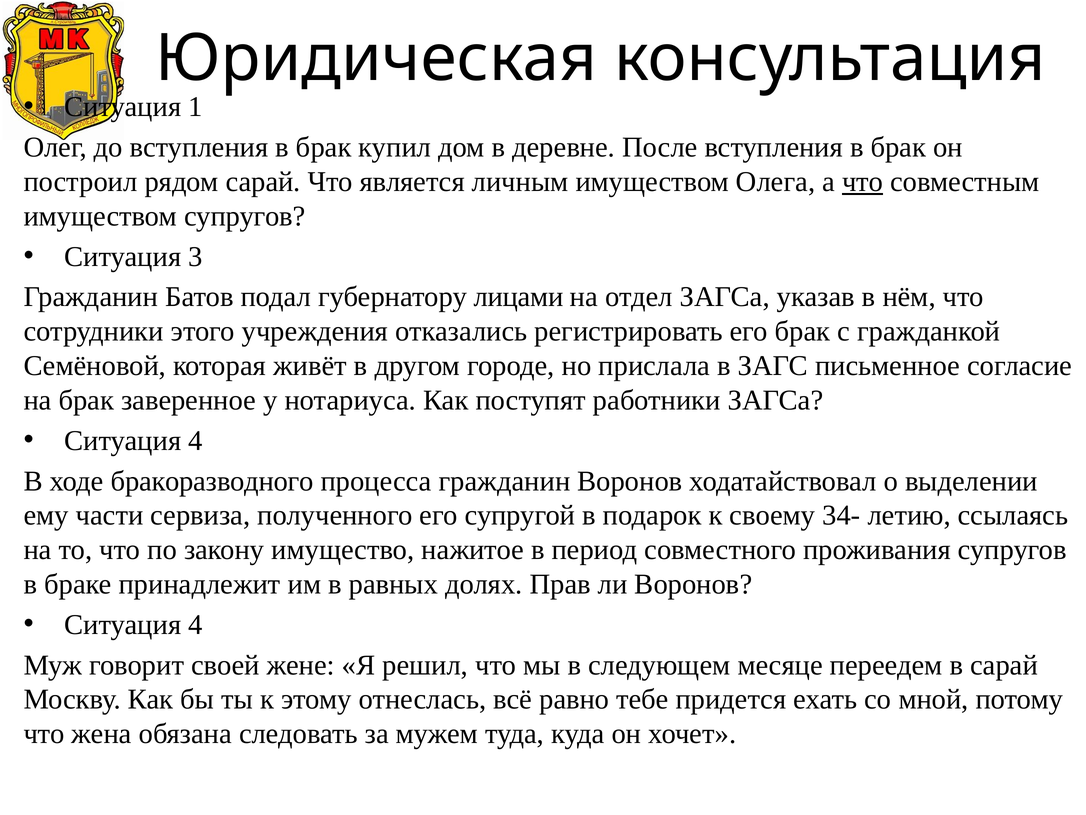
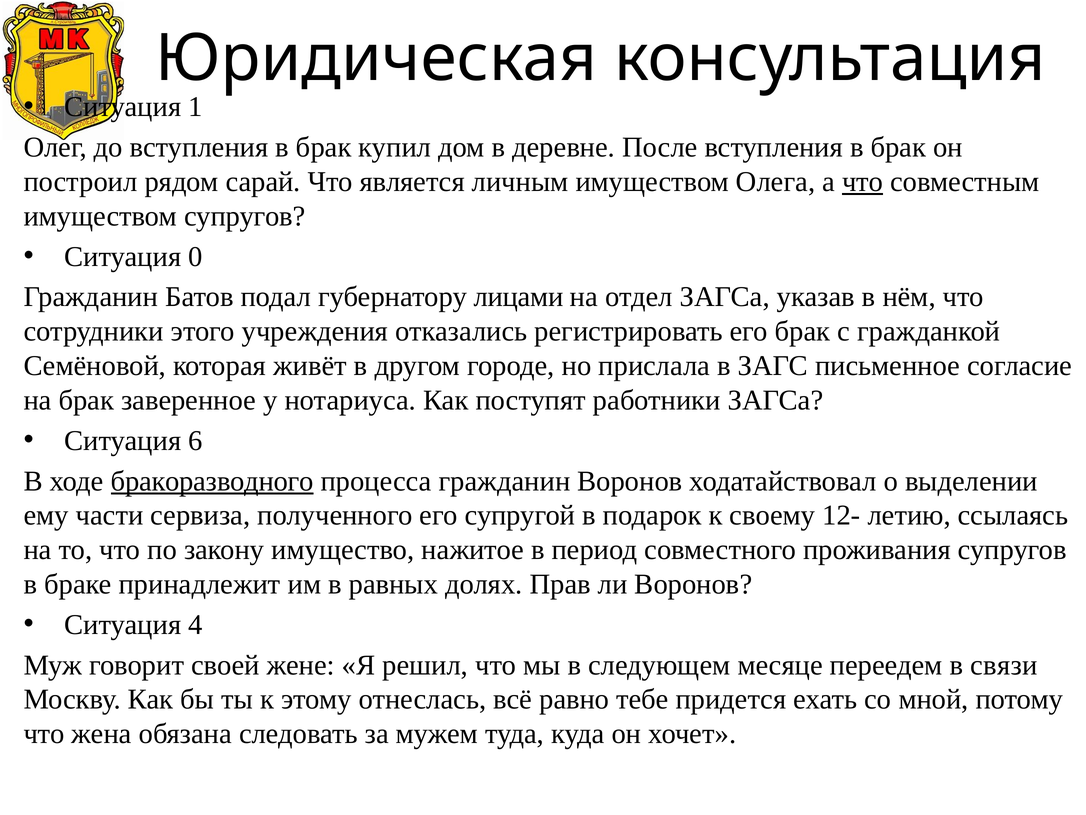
3: 3 -> 0
4 at (195, 440): 4 -> 6
бракоразводного underline: none -> present
34-: 34- -> 12-
в сарай: сарай -> связи
